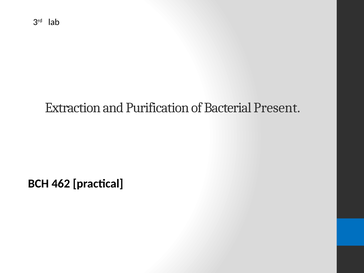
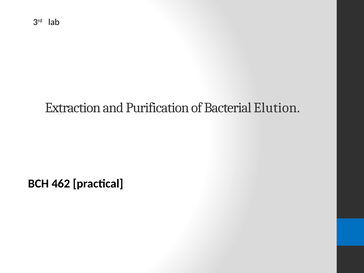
Present: Present -> Elution
